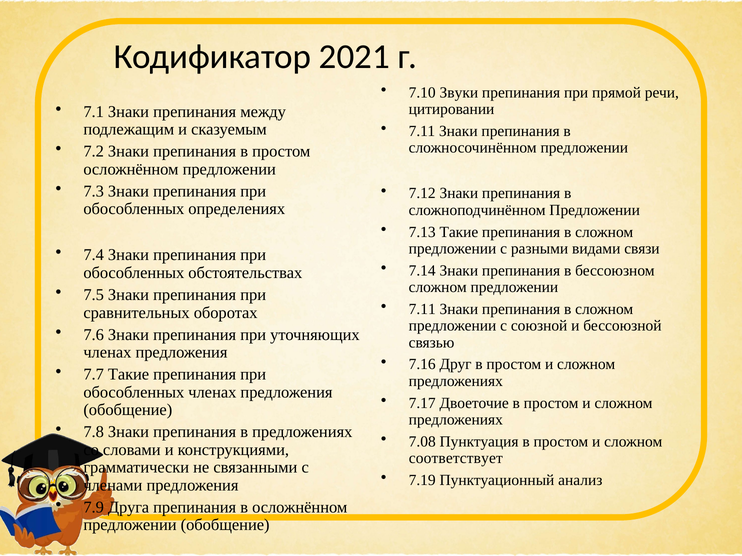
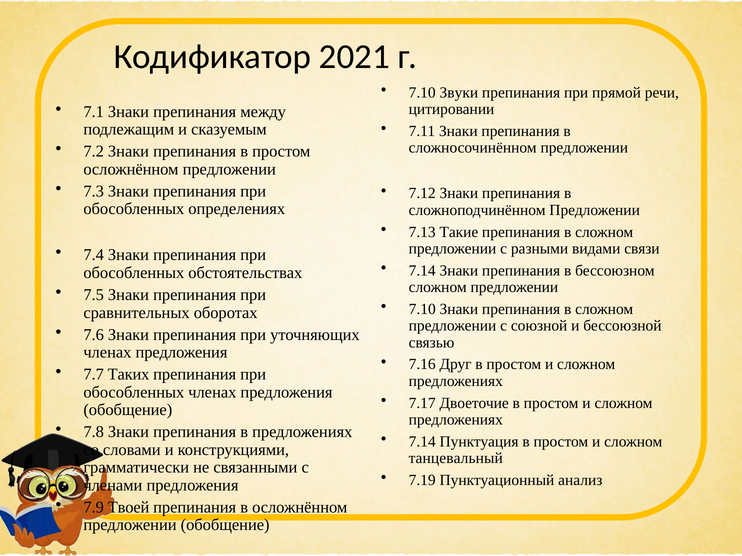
7.11 at (422, 309): 7.11 -> 7.10
7.7 Такие: Такие -> Таких
7.08 at (422, 442): 7.08 -> 7.14
соответствует: соответствует -> танцевальный
Друга: Друга -> Твоей
